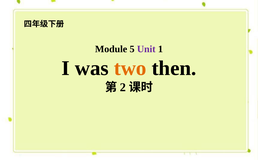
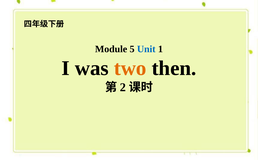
Unit colour: purple -> blue
